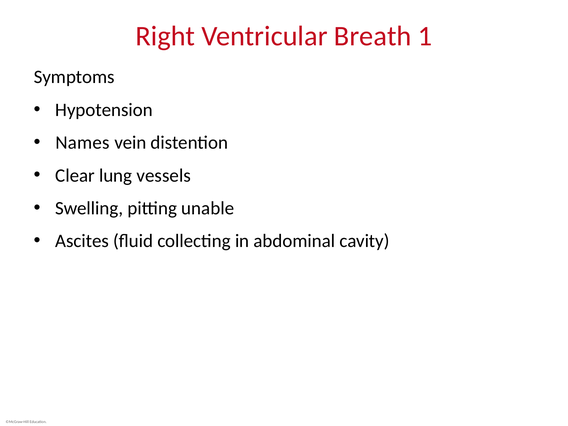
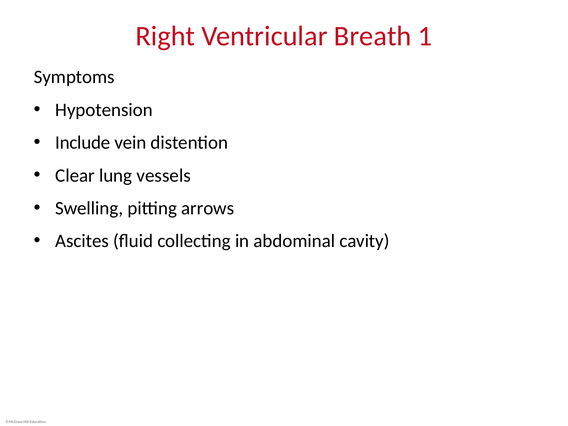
Names: Names -> Include
unable: unable -> arrows
